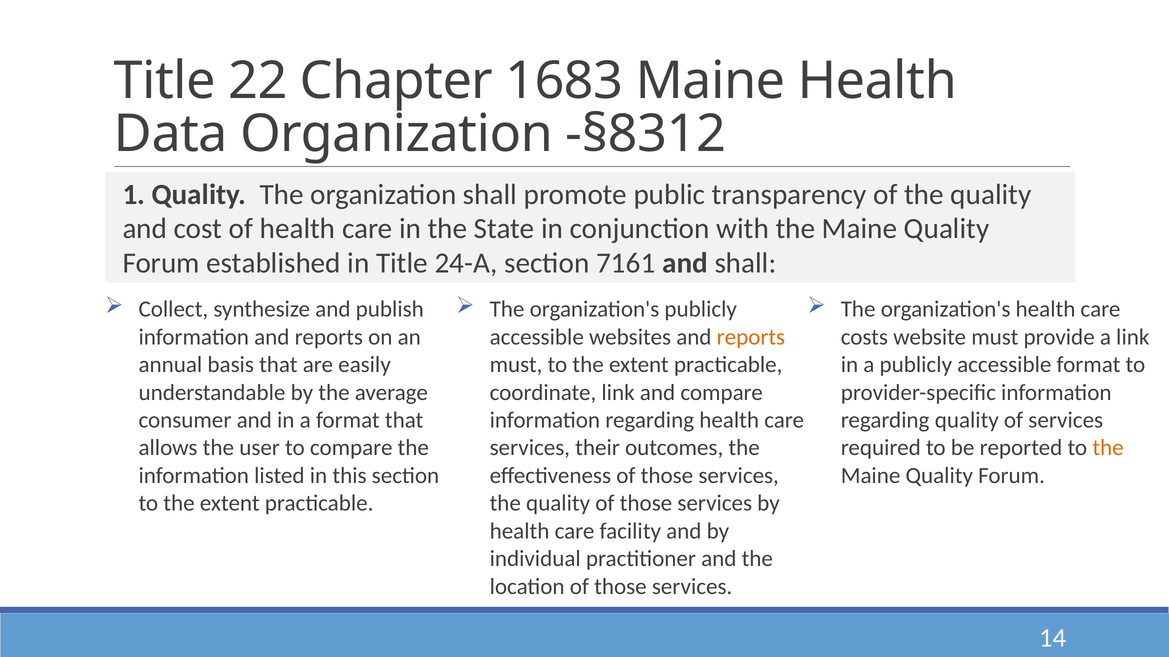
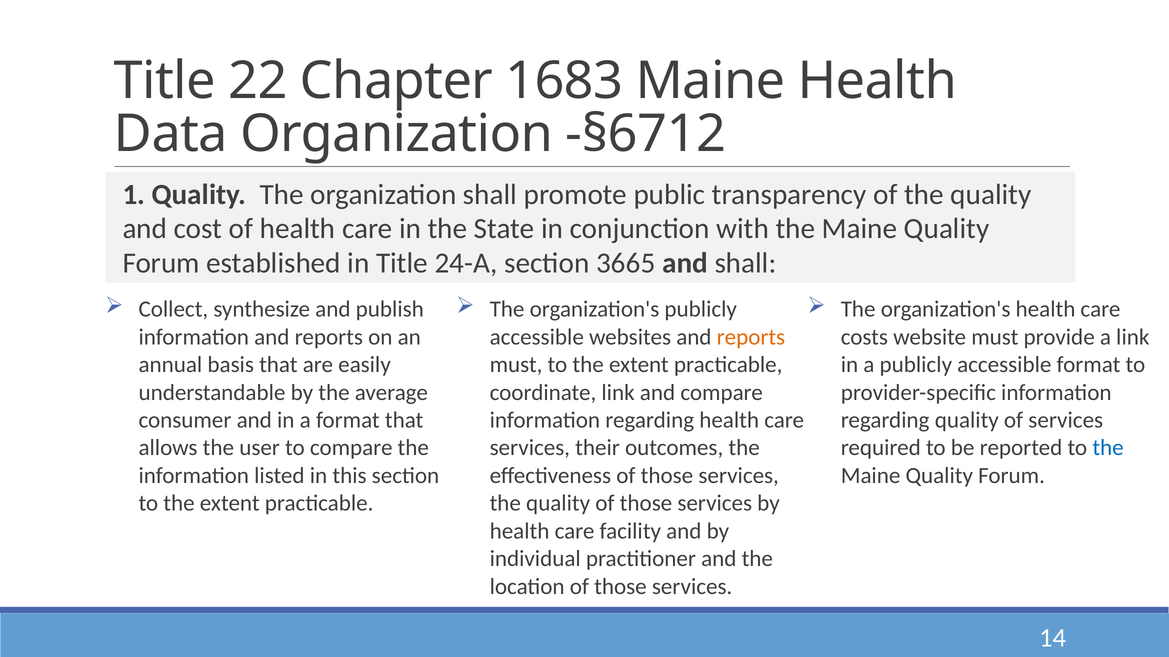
-§8312: -§8312 -> -§6712
7161: 7161 -> 3665
the at (1108, 448) colour: orange -> blue
